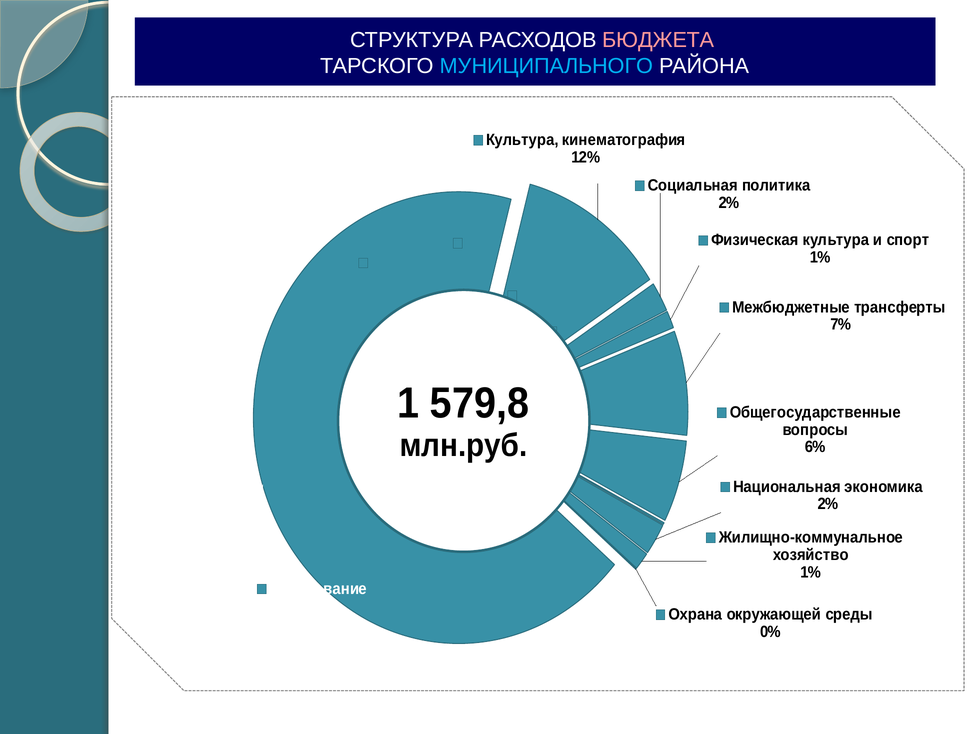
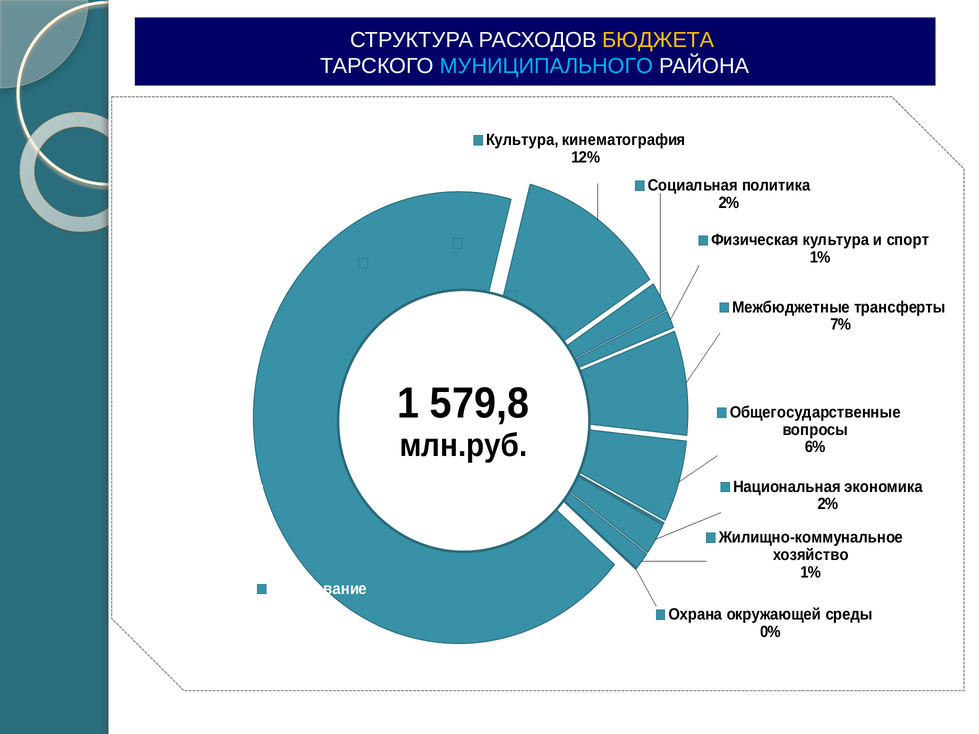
БЮДЖЕТА colour: pink -> yellow
